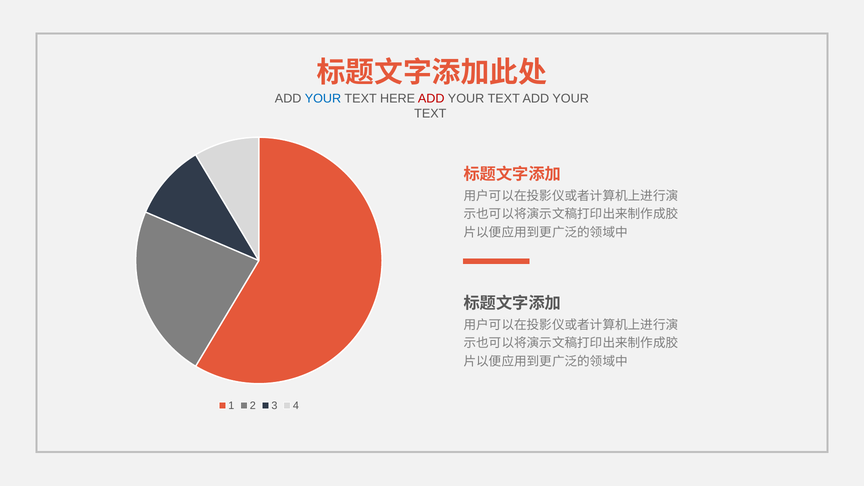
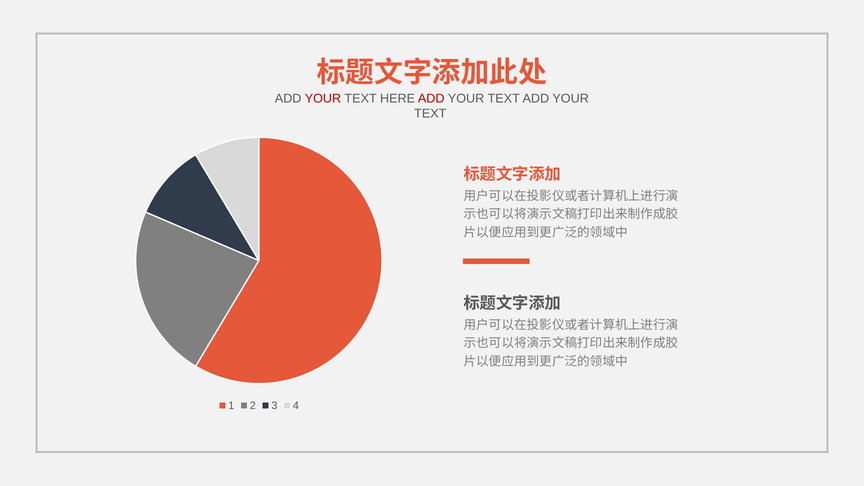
YOUR at (323, 98) colour: blue -> red
